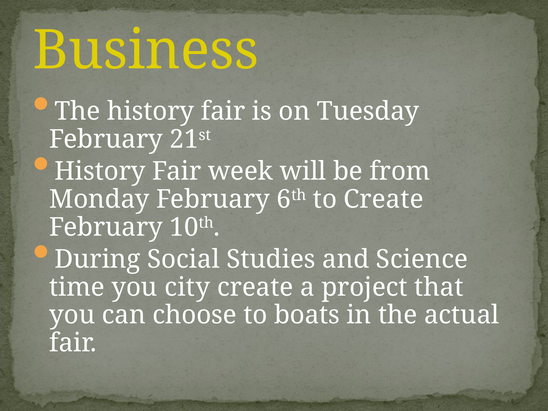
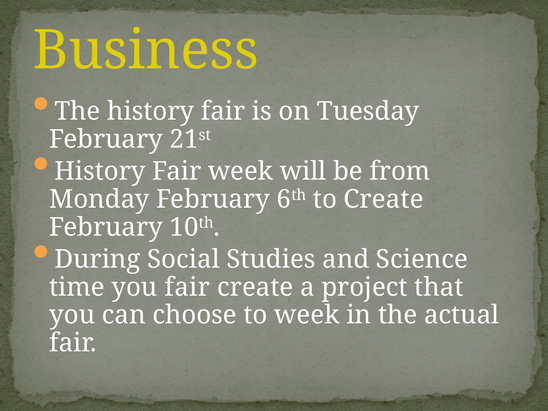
you city: city -> fair
to boats: boats -> week
